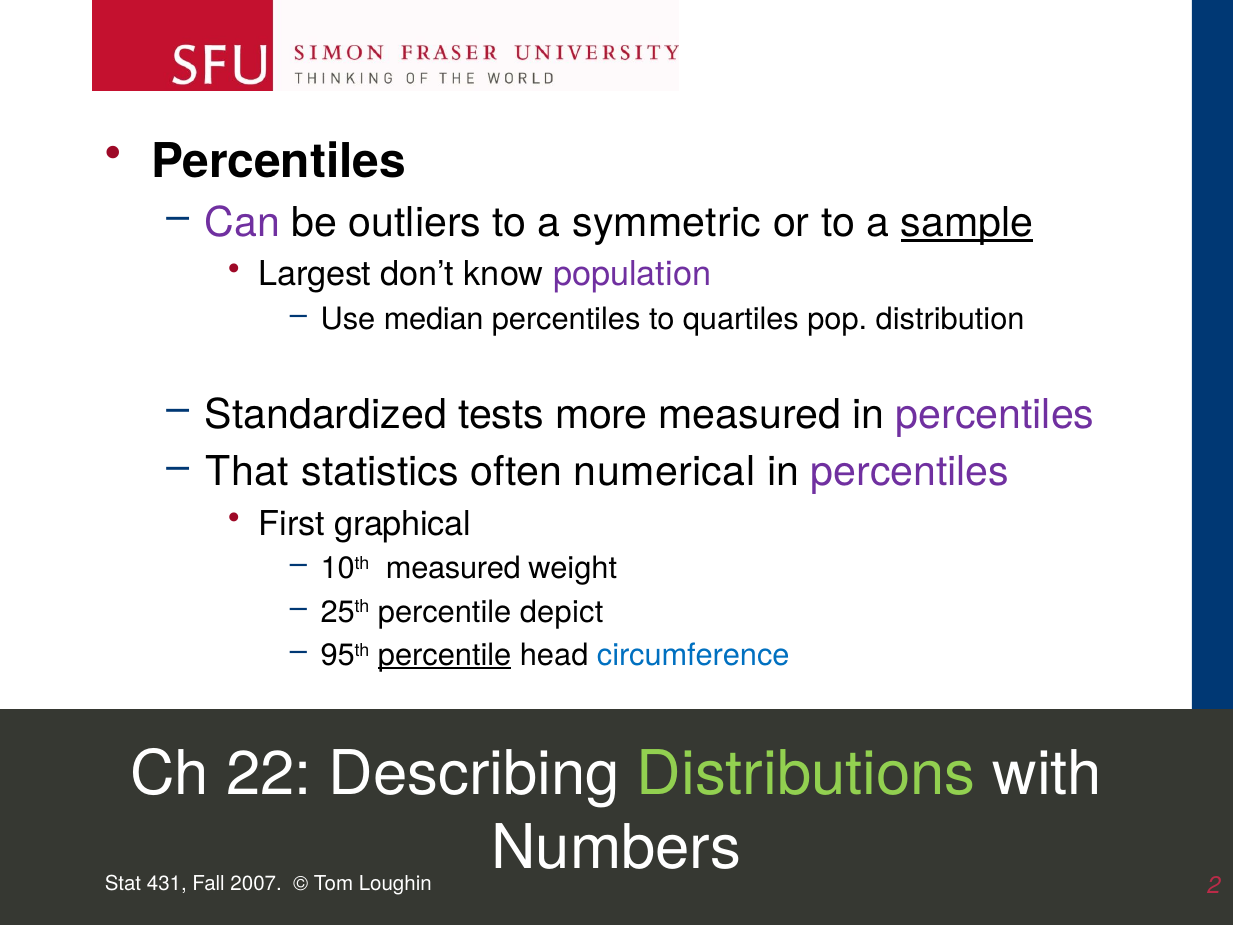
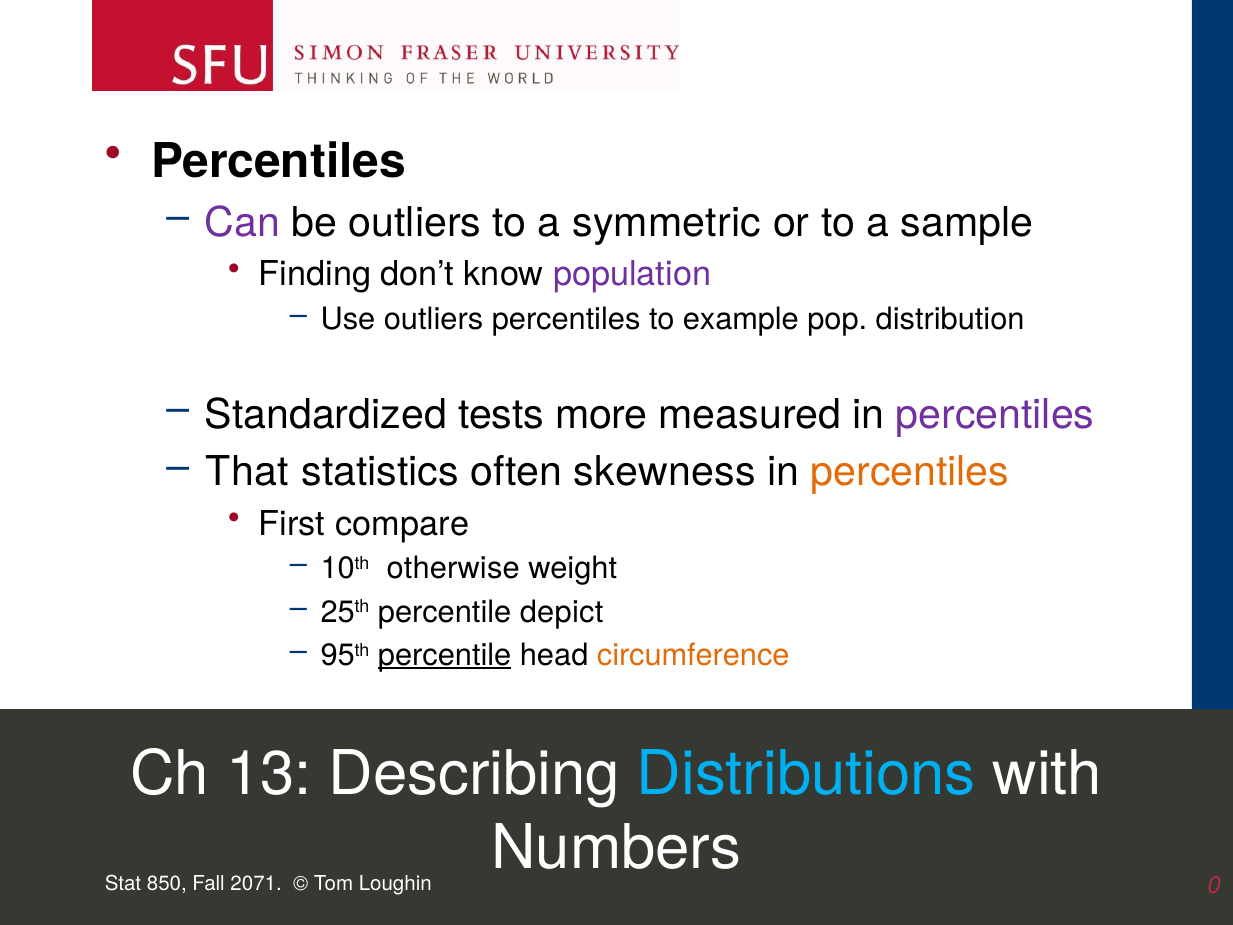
sample underline: present -> none
Largest: Largest -> Finding
Use median: median -> outliers
quartiles: quartiles -> example
numerical: numerical -> skewness
percentiles at (910, 472) colour: purple -> orange
graphical: graphical -> compare
10th measured: measured -> otherwise
circumference colour: blue -> orange
22: 22 -> 13
Distributions colour: light green -> light blue
431: 431 -> 850
2007: 2007 -> 2071
2: 2 -> 0
